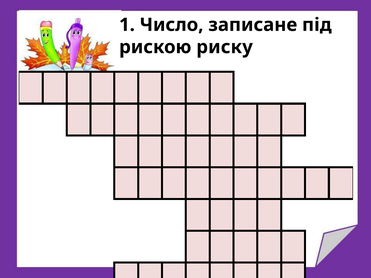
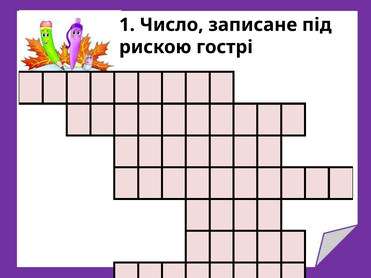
риску: риску -> гострі
